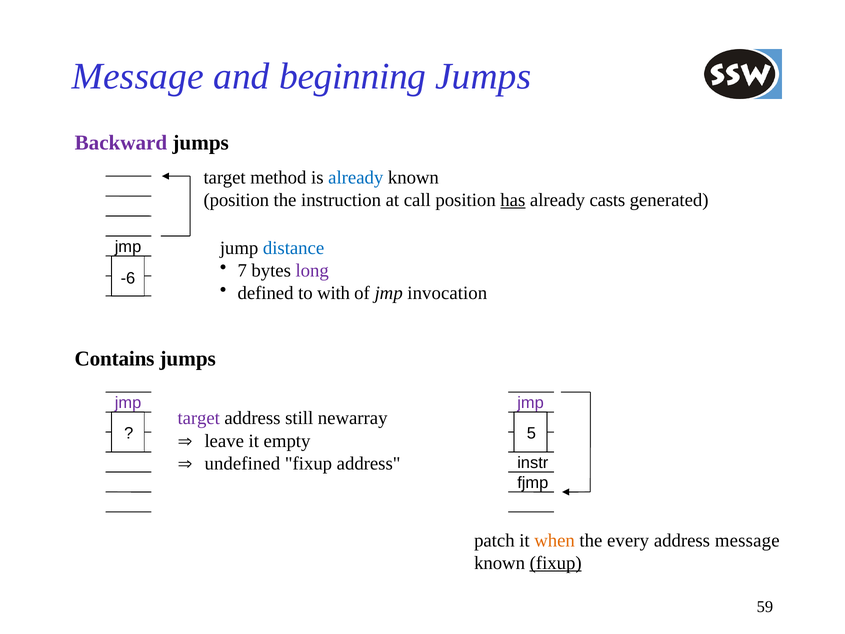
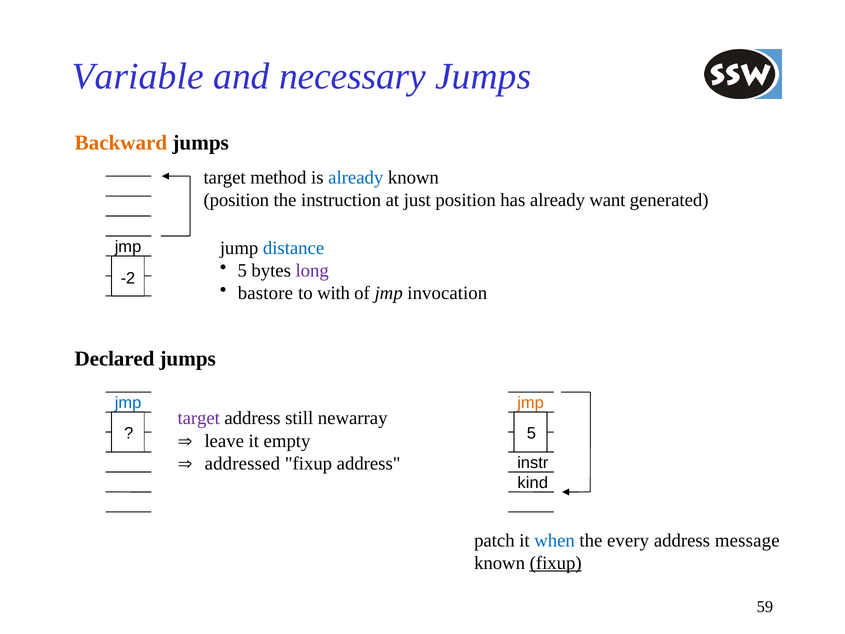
Message at (138, 77): Message -> Variable
beginning: beginning -> necessary
Backward colour: purple -> orange
call: call -> just
has underline: present -> none
casts: casts -> want
7 at (242, 270): 7 -> 5
-6: -6 -> -2
defined: defined -> bastore
Contains: Contains -> Declared
jmp at (128, 403) colour: purple -> blue
jmp at (531, 403) colour: purple -> orange
undefined: undefined -> addressed
fjmp: fjmp -> kind
when colour: orange -> blue
